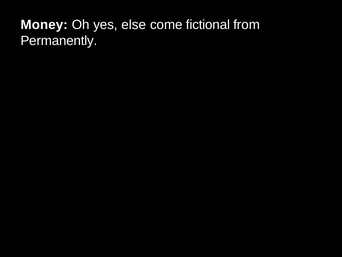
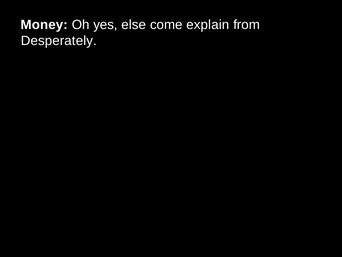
fictional: fictional -> explain
Permanently: Permanently -> Desperately
